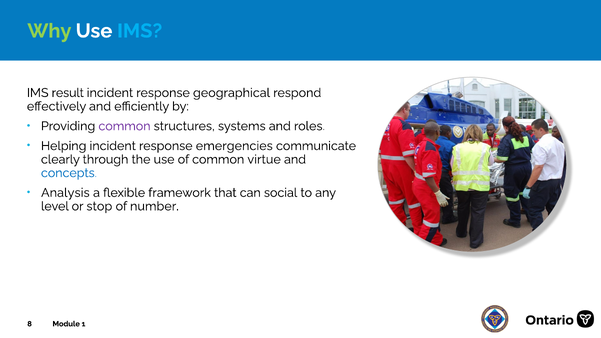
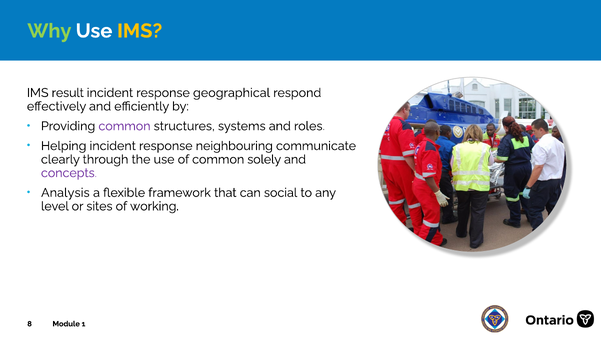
IMS at (140, 31) colour: light blue -> yellow
emergencies: emergencies -> neighbouring
virtue: virtue -> solely
concepts colour: blue -> purple
stop: stop -> sites
number: number -> working
